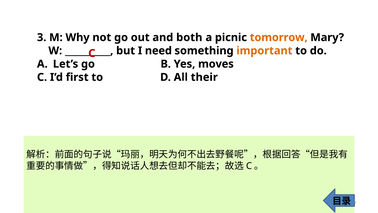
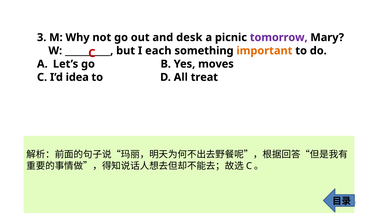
both: both -> desk
tomorrow colour: orange -> purple
need: need -> each
first: first -> idea
their: their -> treat
